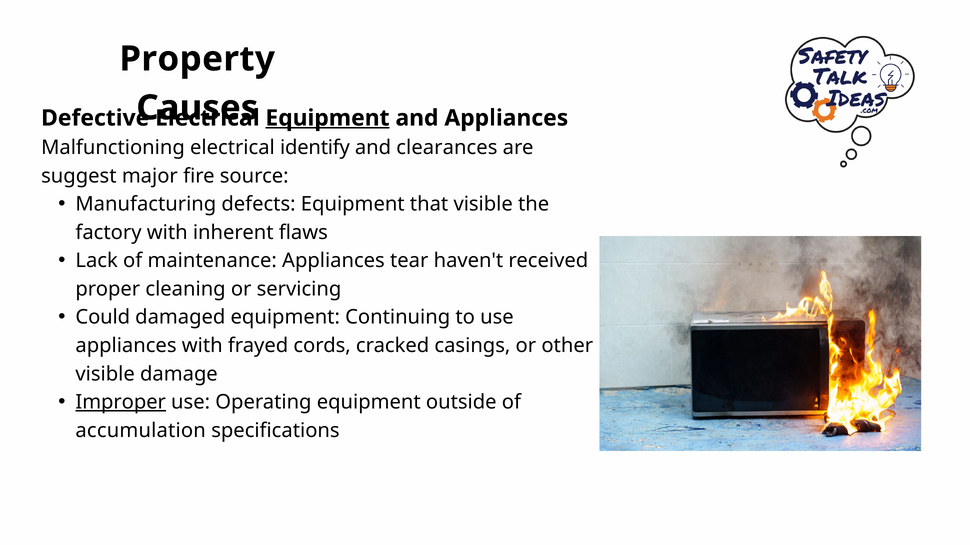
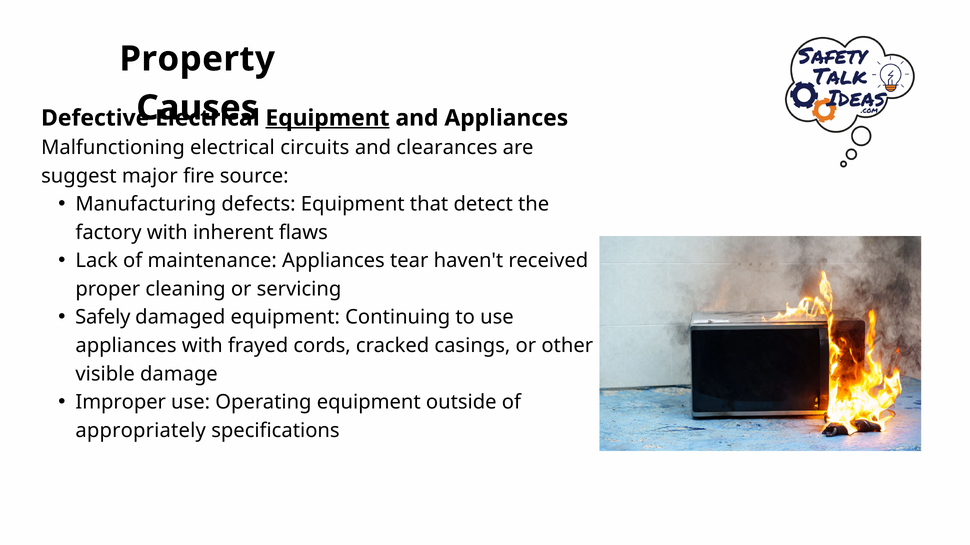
identify: identify -> circuits
that visible: visible -> detect
Could: Could -> Safely
Improper underline: present -> none
accumulation: accumulation -> appropriately
